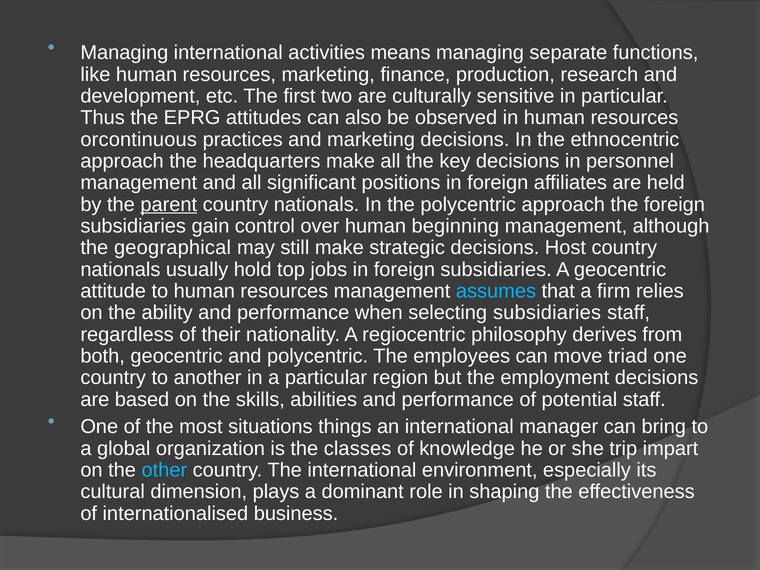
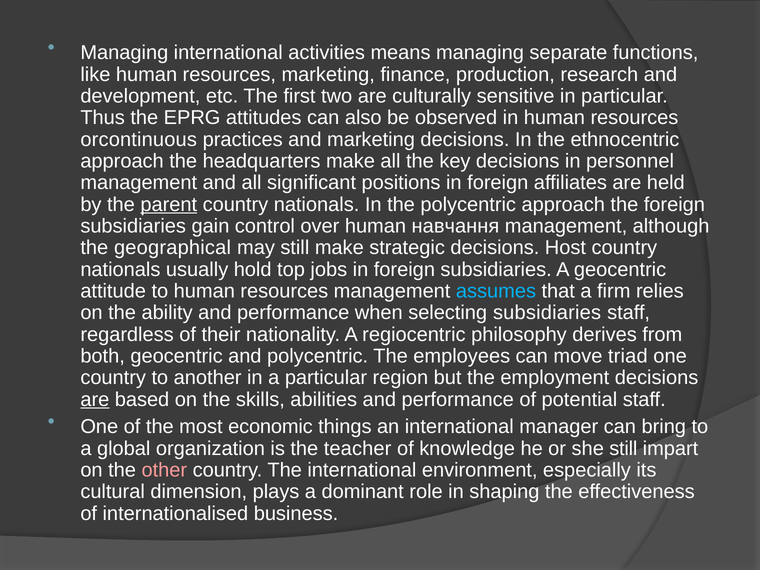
beginning: beginning -> навчання
are at (95, 399) underline: none -> present
situations: situations -> economic
classes: classes -> teacher
she trip: trip -> still
other colour: light blue -> pink
